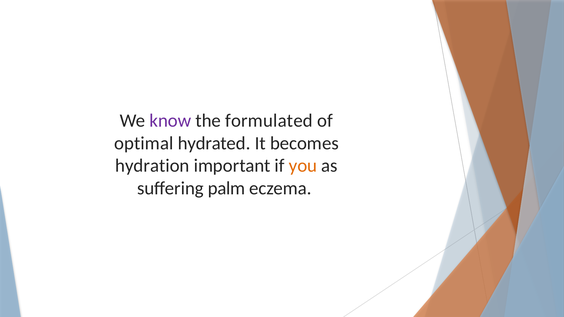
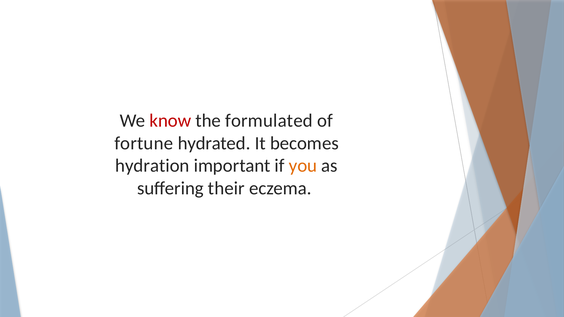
know colour: purple -> red
optimal: optimal -> fortune
palm: palm -> their
